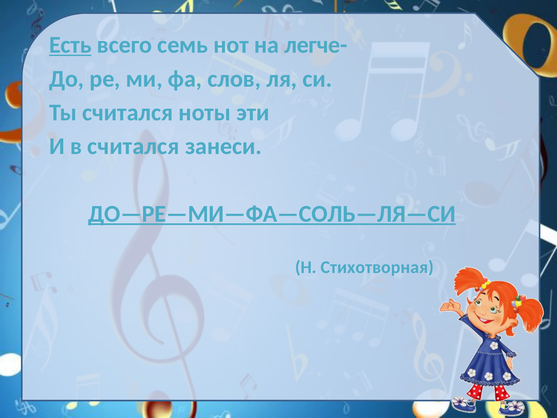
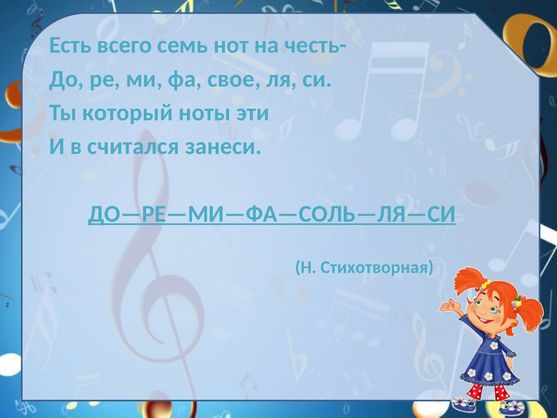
Есть underline: present -> none
легче-: легче- -> честь-
слов: слов -> свое
Ты считался: считался -> который
